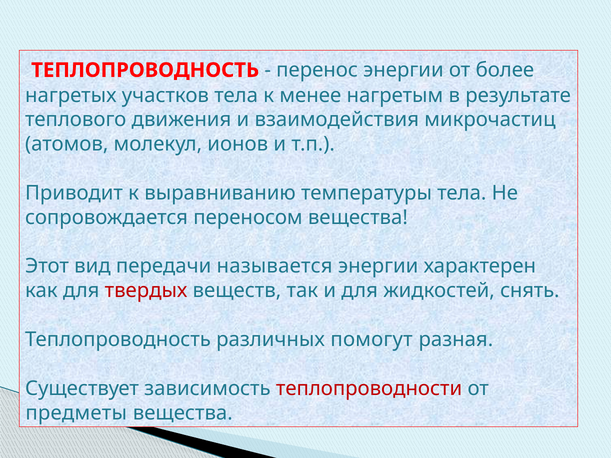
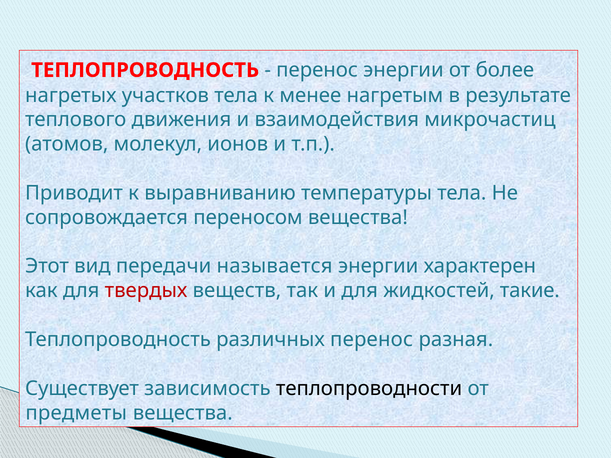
снять: снять -> такие
различных помогут: помогут -> перенос
теплопроводности colour: red -> black
